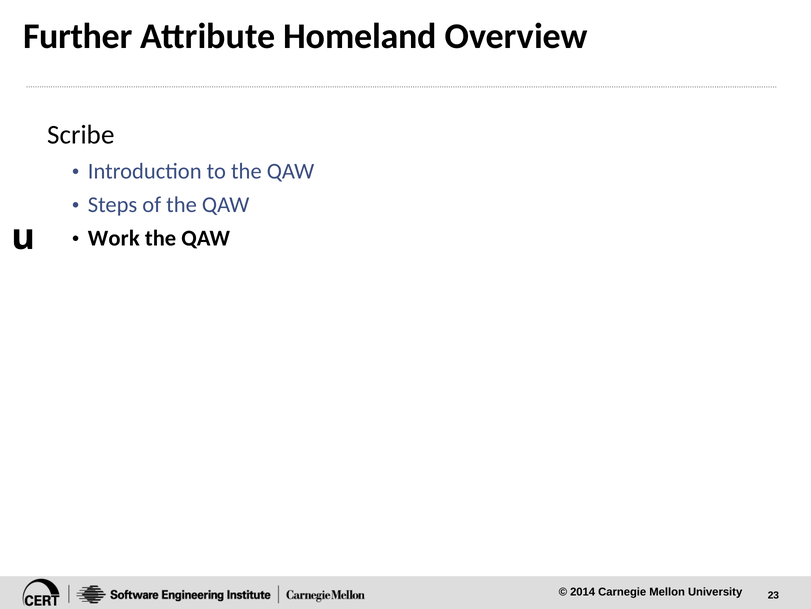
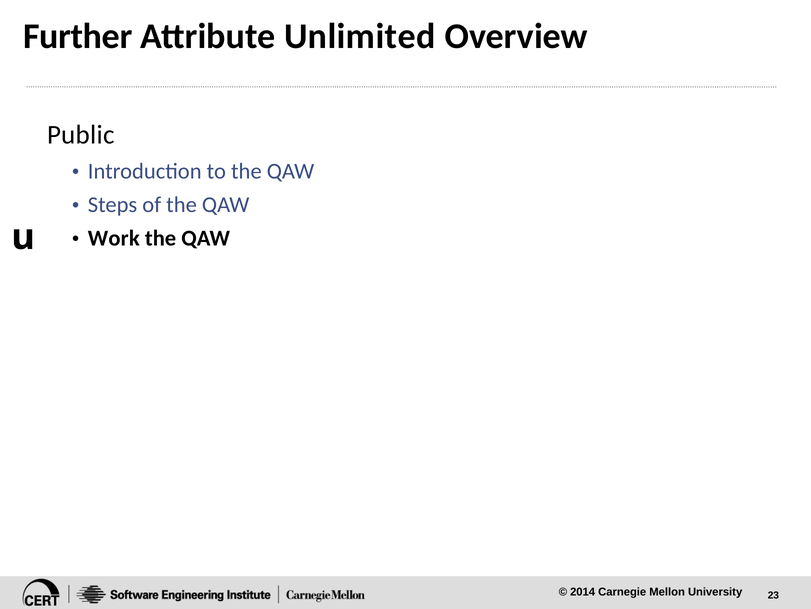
Homeland: Homeland -> Unlimited
Scribe: Scribe -> Public
